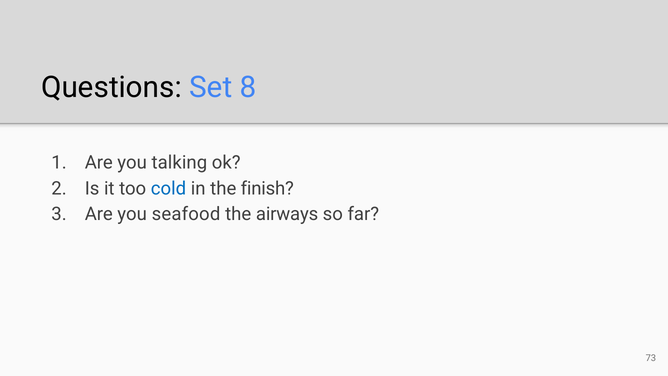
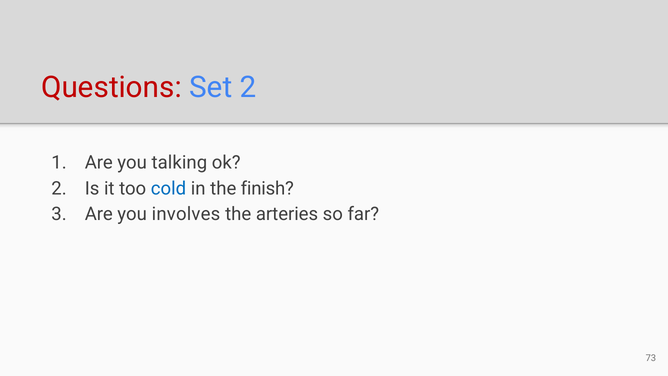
Questions colour: black -> red
Set 8: 8 -> 2
seafood: seafood -> involves
airways: airways -> arteries
